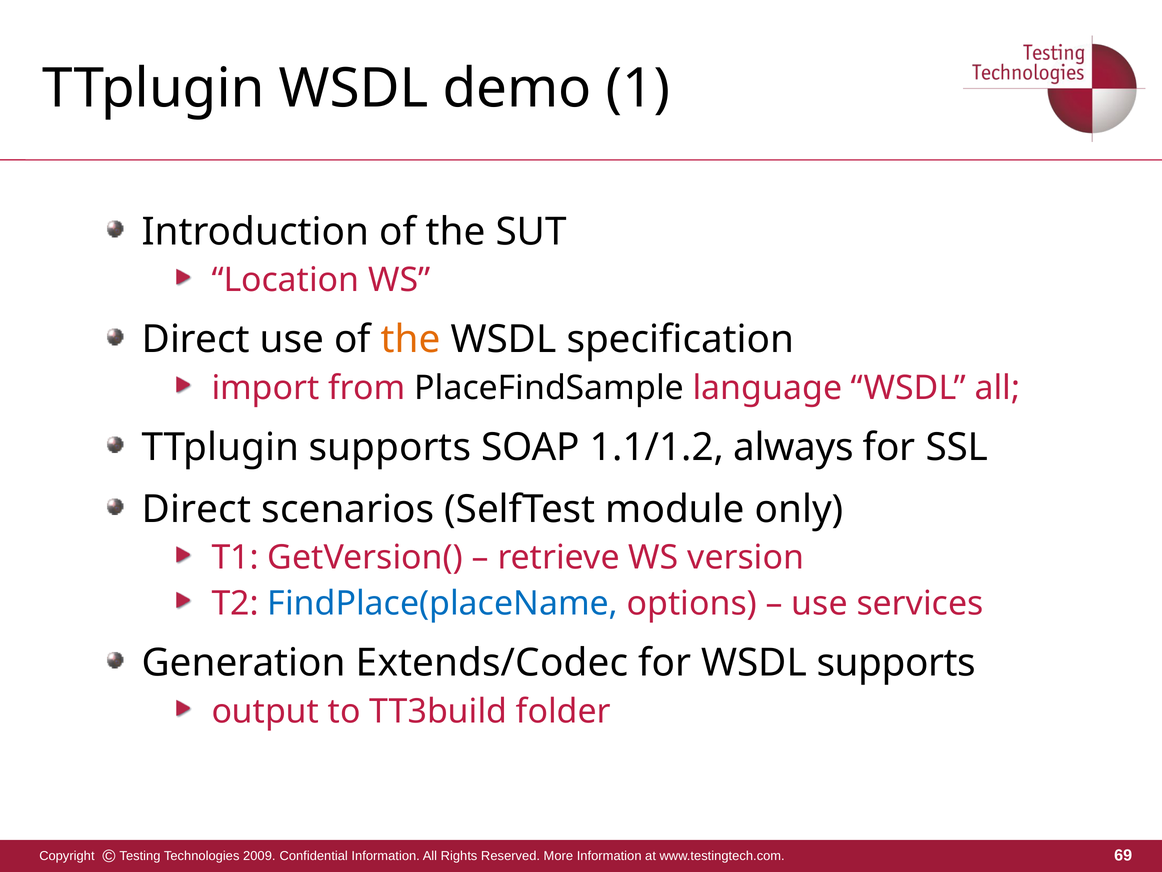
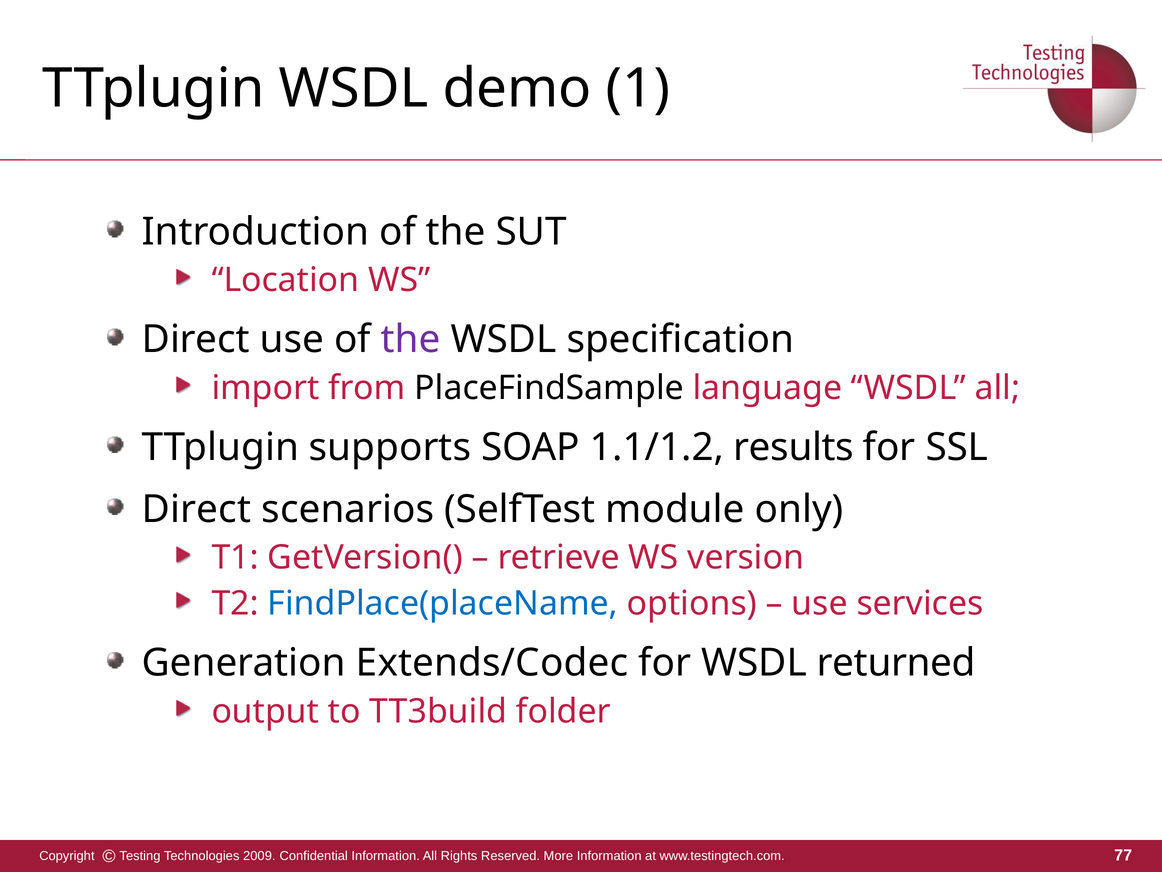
the at (411, 339) colour: orange -> purple
always: always -> results
WSDL supports: supports -> returned
69: 69 -> 77
